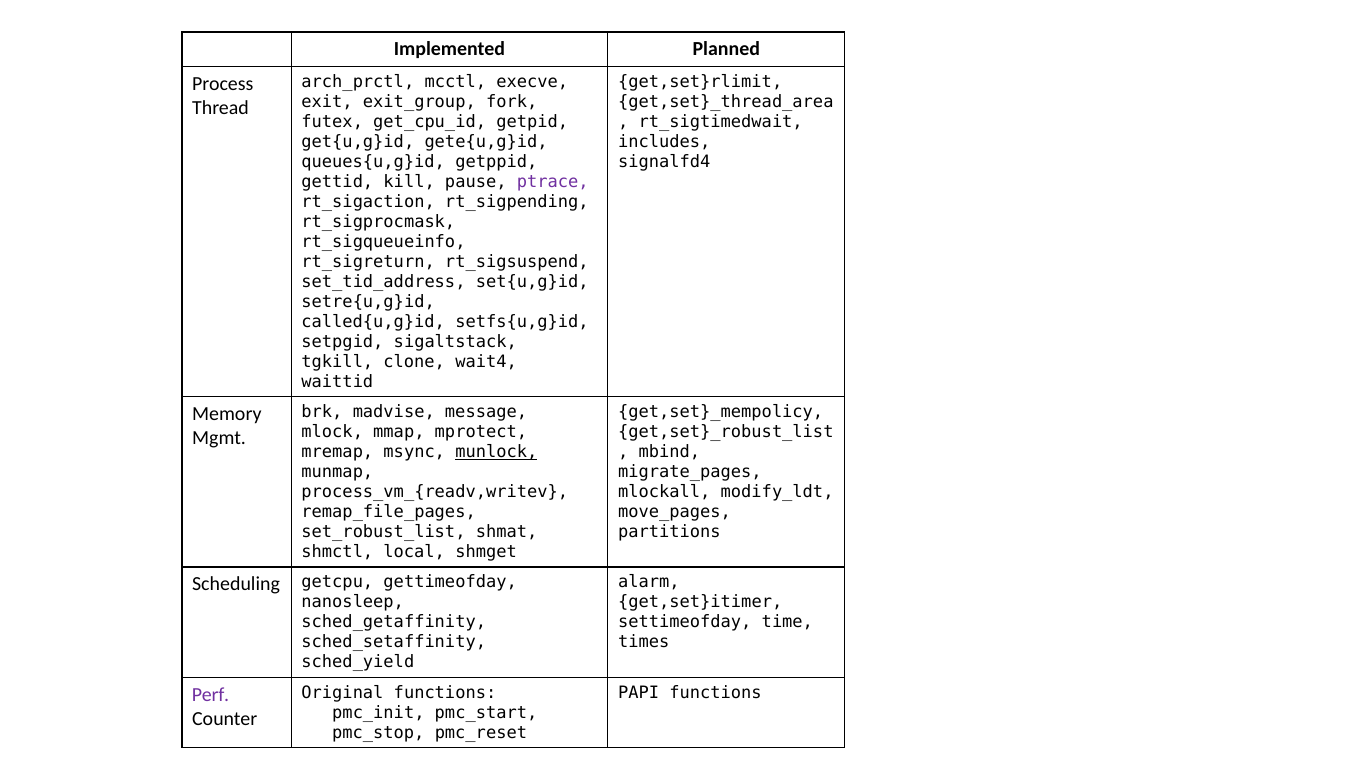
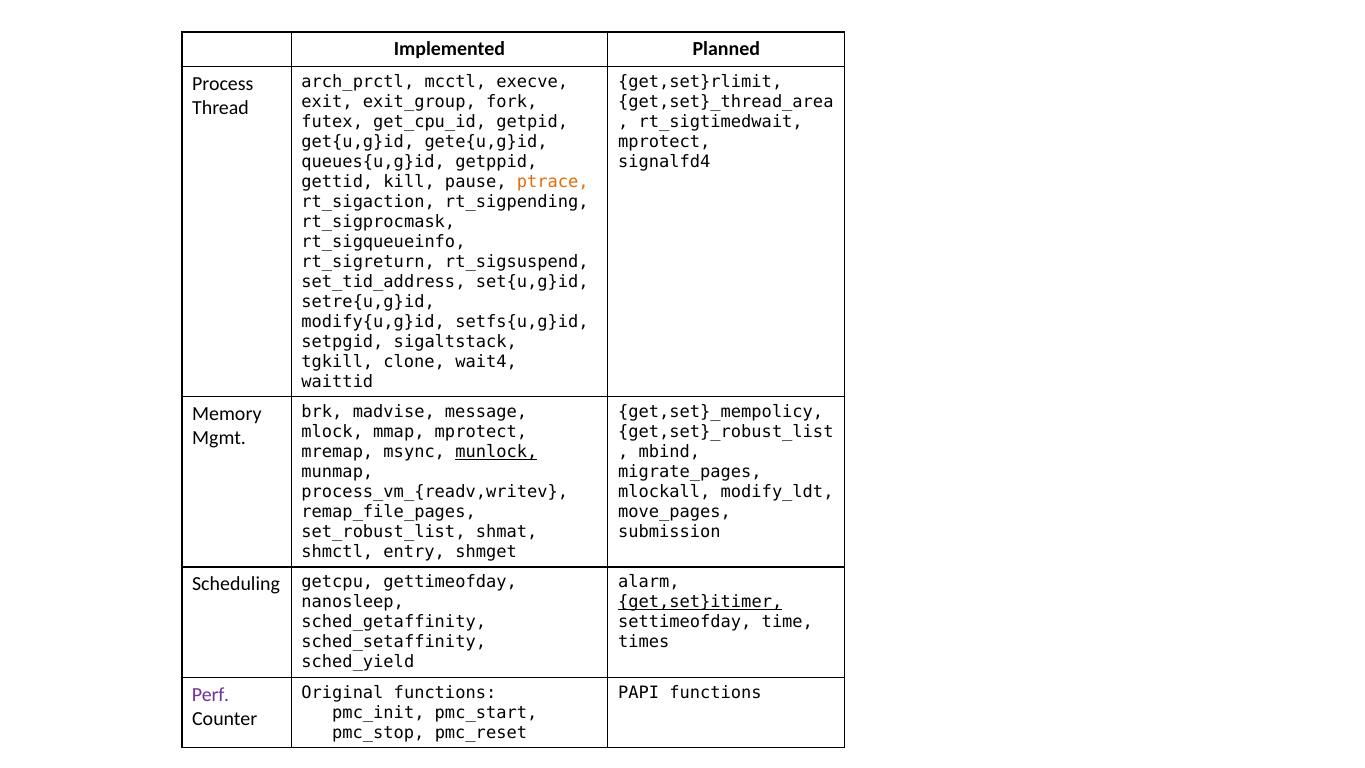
includes at (664, 142): includes -> mprotect
ptrace colour: purple -> orange
called{u,g}id: called{u,g}id -> modify{u,g}id
partitions: partitions -> submission
local: local -> entry
get,set}itimer underline: none -> present
